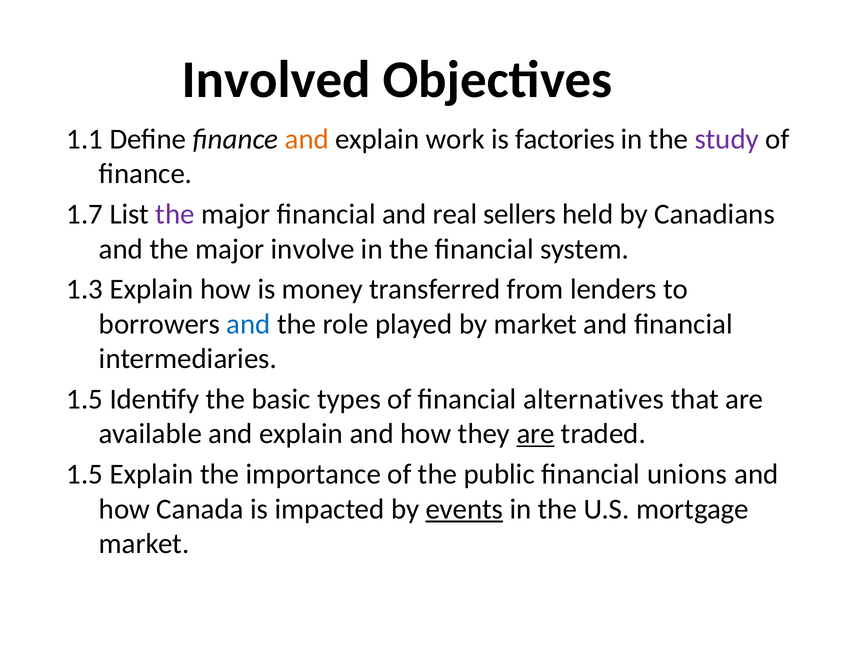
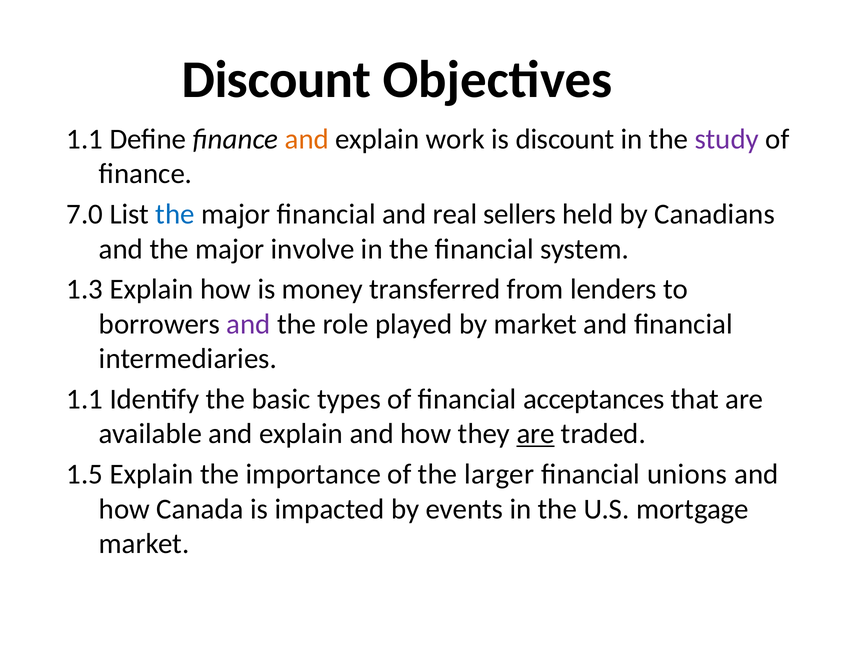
Involved at (276, 80): Involved -> Discount
is factories: factories -> discount
1.7: 1.7 -> 7.0
the at (175, 214) colour: purple -> blue
and at (248, 324) colour: blue -> purple
1.5 at (85, 399): 1.5 -> 1.1
alternatives: alternatives -> acceptances
public: public -> larger
events underline: present -> none
